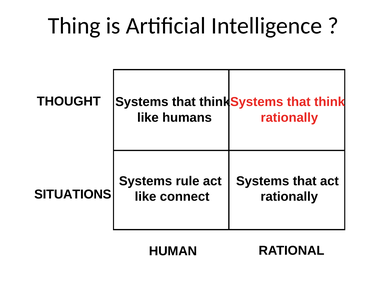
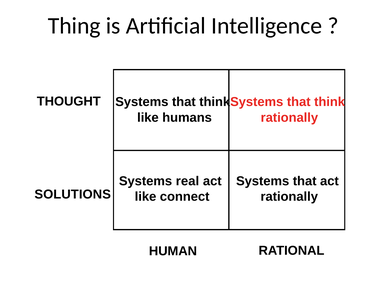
rule: rule -> real
SITUATIONS: SITUATIONS -> SOLUTIONS
